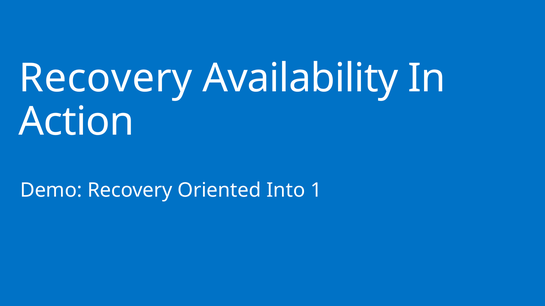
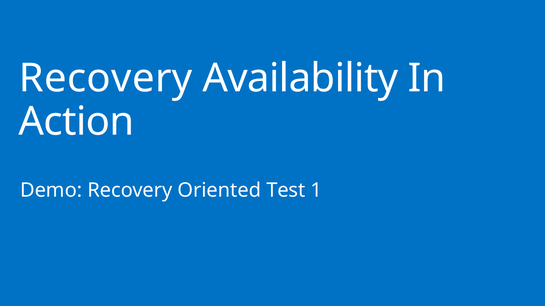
Into: Into -> Test
